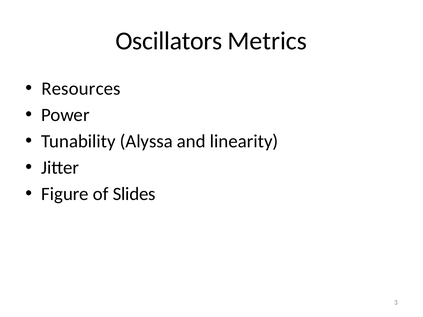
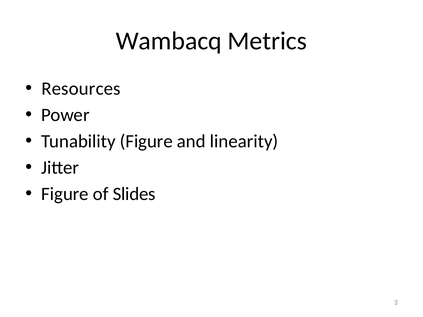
Oscillators: Oscillators -> Wambacq
Tunability Alyssa: Alyssa -> Figure
